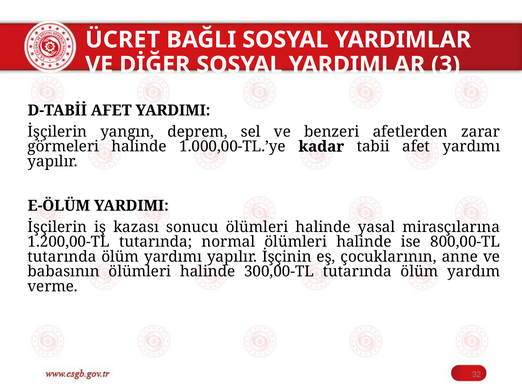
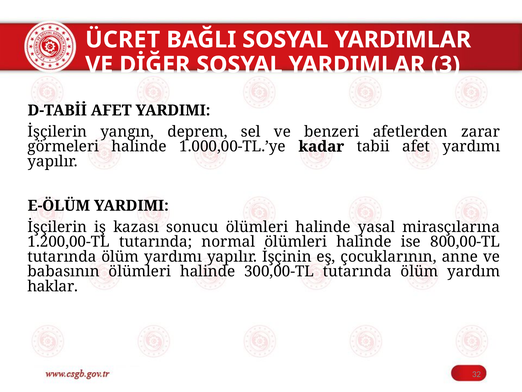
verme: verme -> haklar
